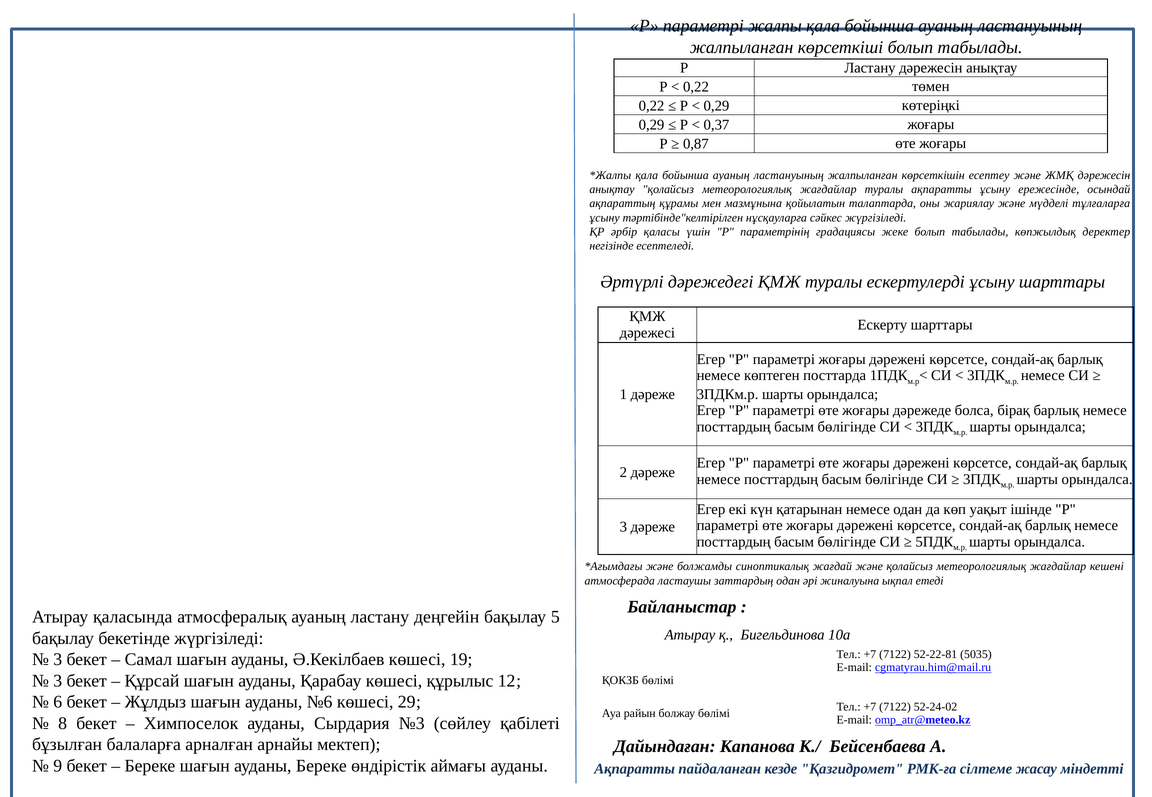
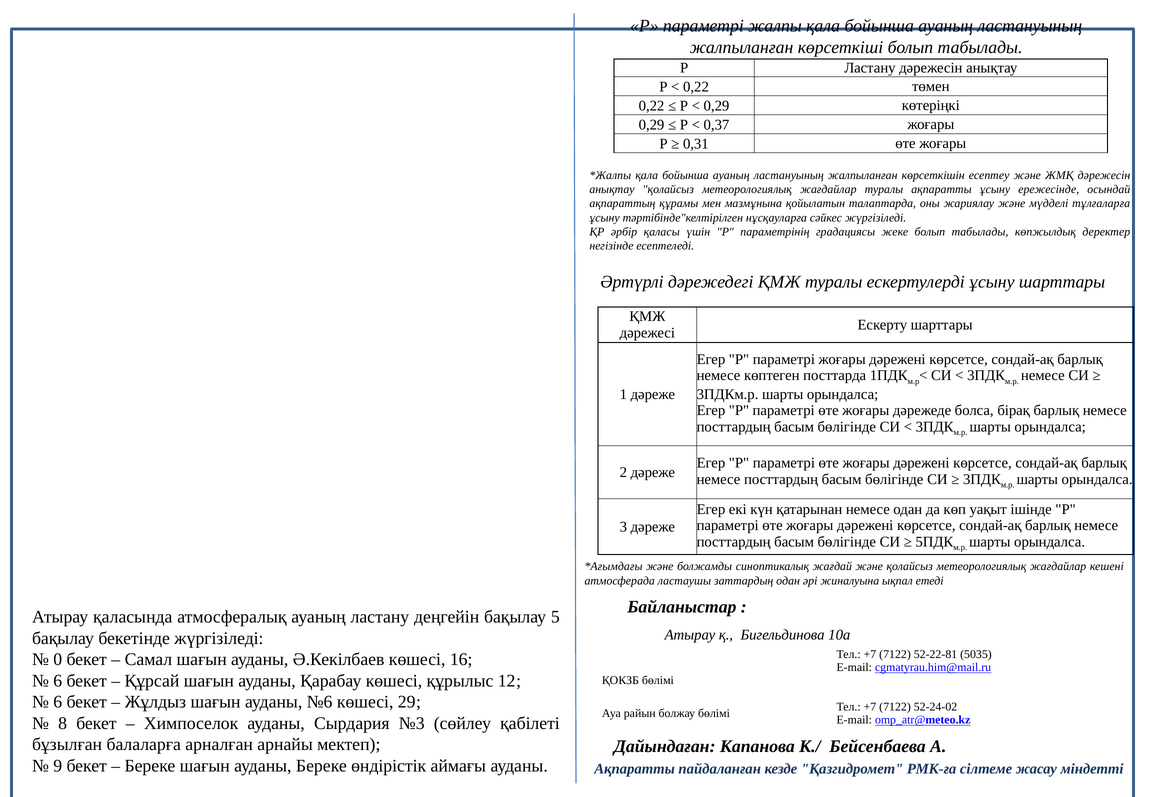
0,87: 0,87 -> 0,31
3 at (58, 660): 3 -> 0
19: 19 -> 16
3 at (58, 681): 3 -> 6
